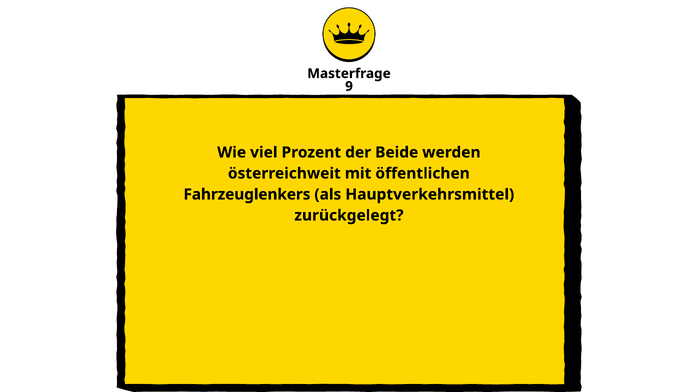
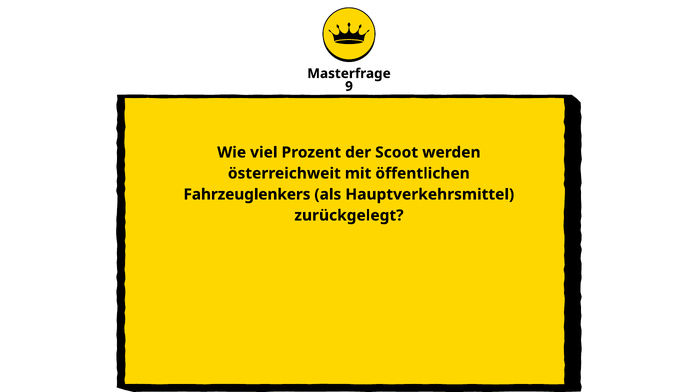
Beide: Beide -> Scoot
